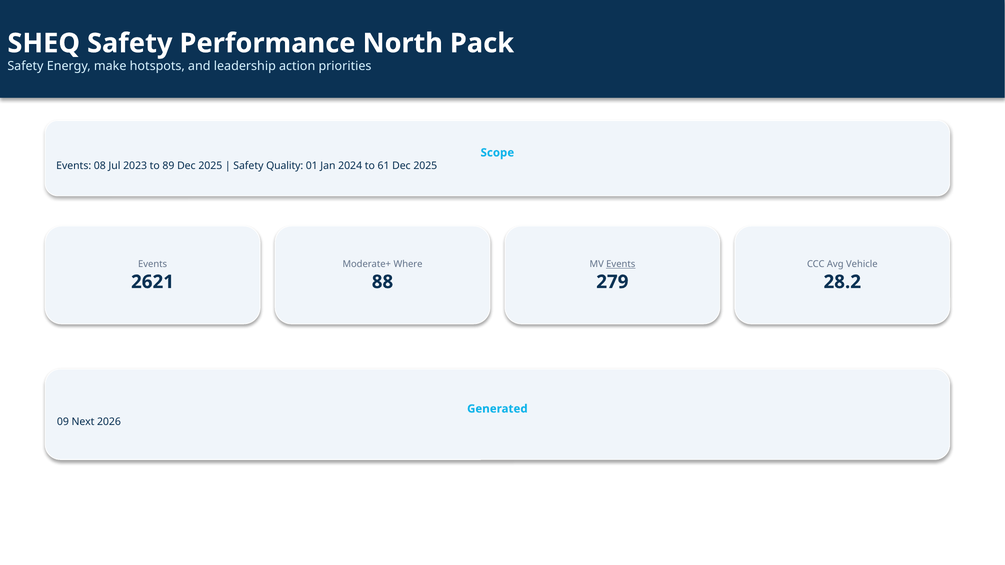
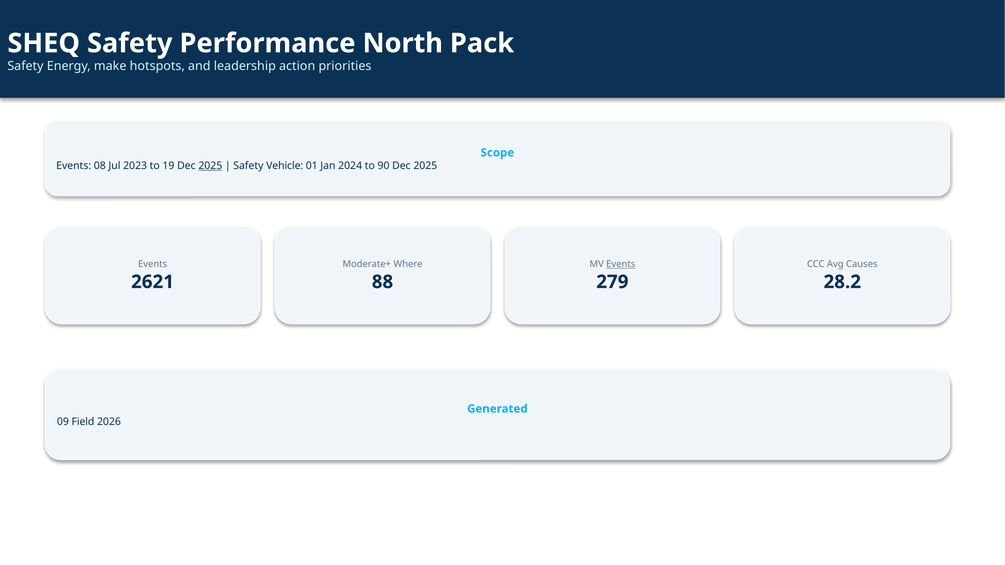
89: 89 -> 19
2025 at (210, 166) underline: none -> present
Quality: Quality -> Vehicle
61: 61 -> 90
Vehicle: Vehicle -> Causes
Next: Next -> Field
